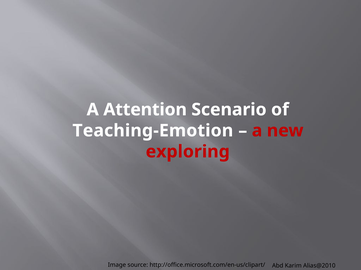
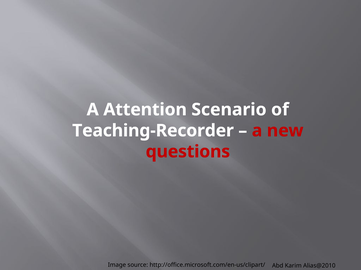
Teaching-Emotion: Teaching-Emotion -> Teaching-Recorder
exploring: exploring -> questions
